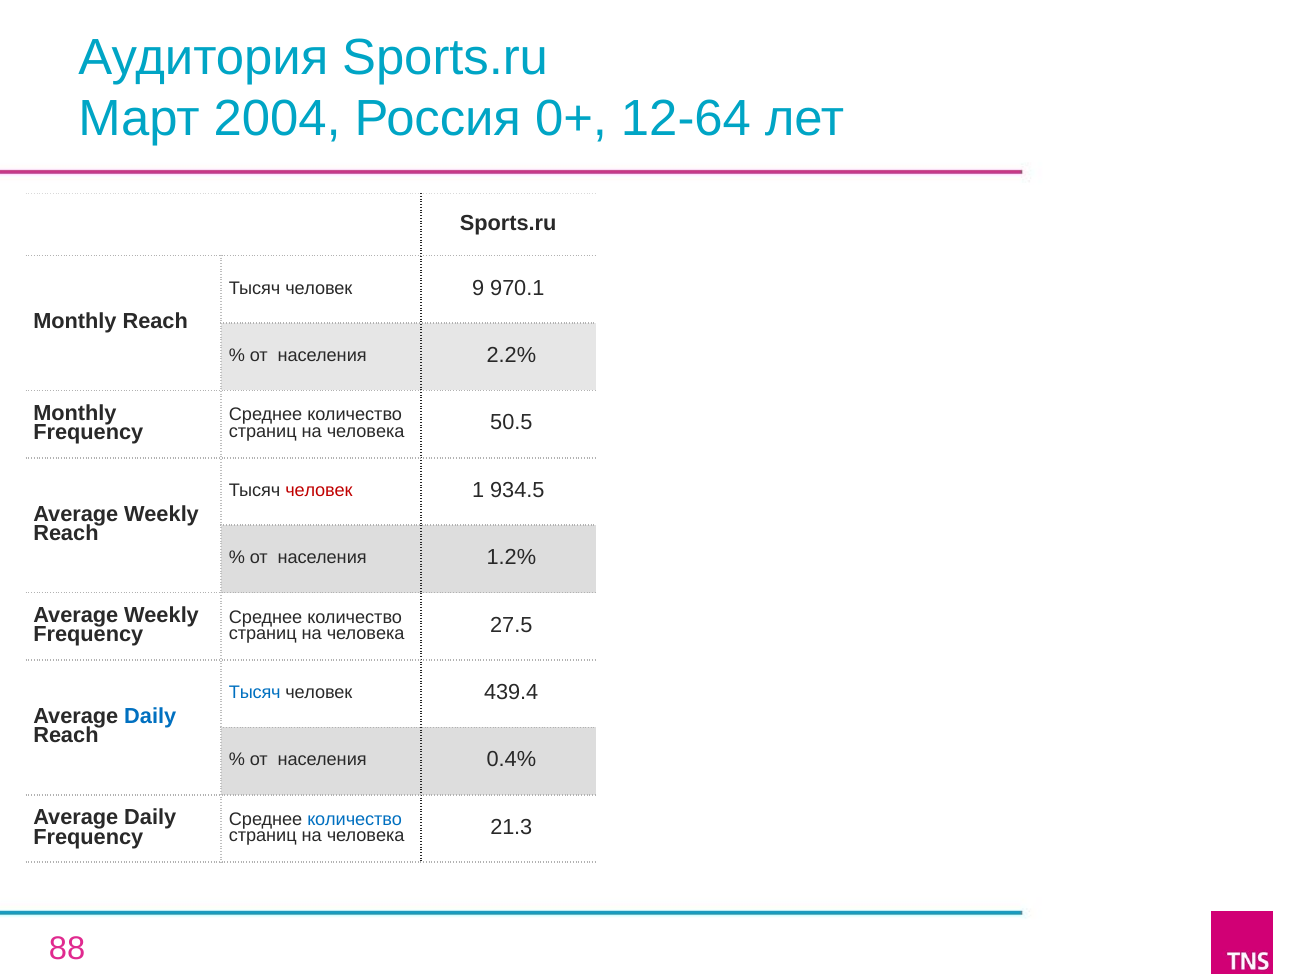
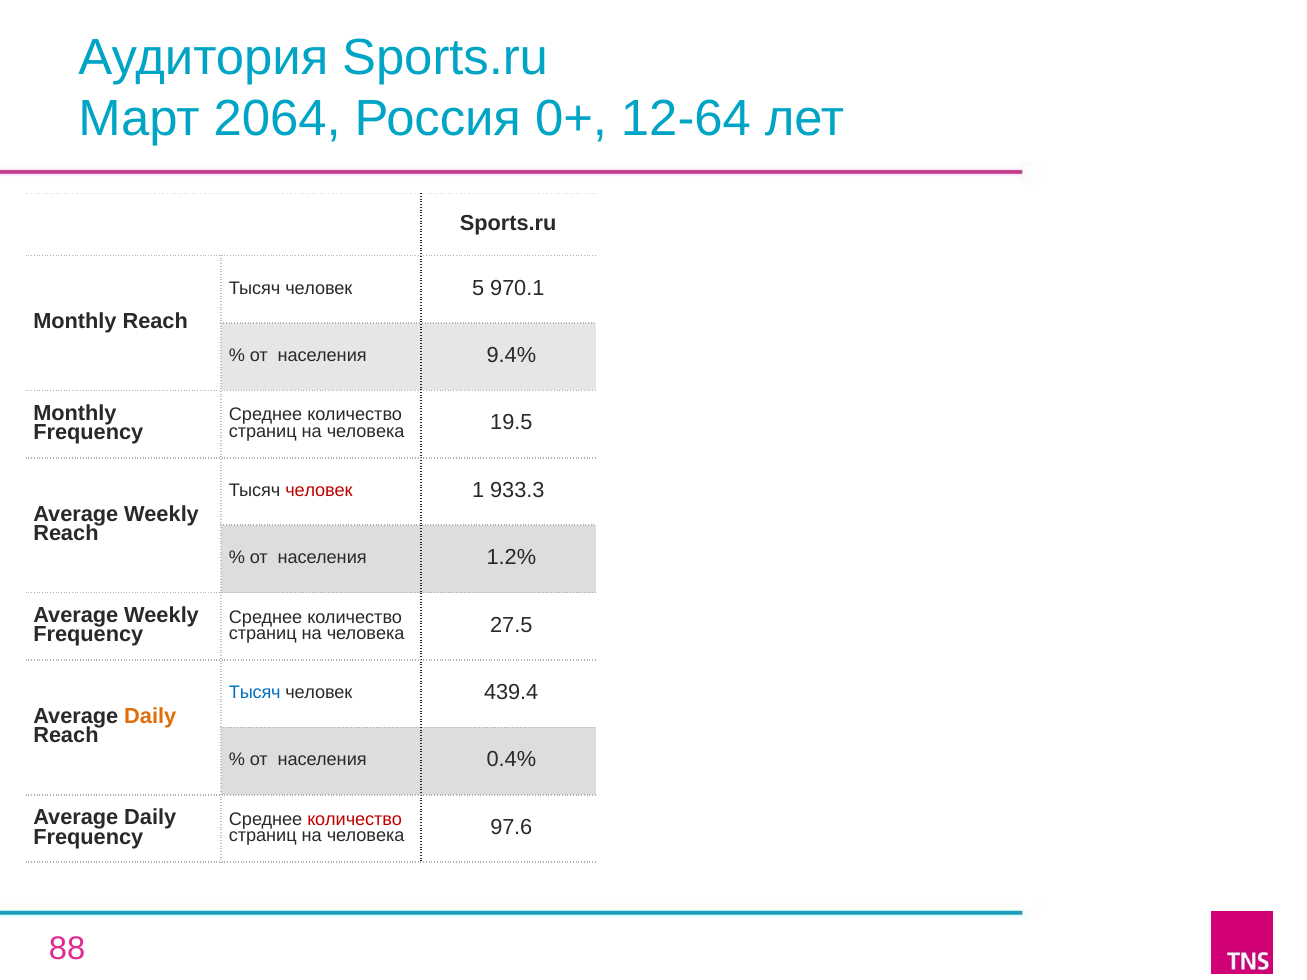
2004: 2004 -> 2064
9: 9 -> 5
2.2%: 2.2% -> 9.4%
50.5: 50.5 -> 19.5
934.5: 934.5 -> 933.3
Daily at (150, 717) colour: blue -> orange
количество at (355, 819) colour: blue -> red
21.3: 21.3 -> 97.6
